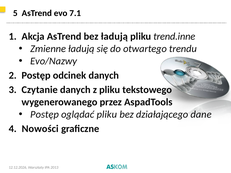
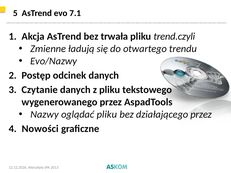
bez ładują: ładują -> trwała
trend.inne: trend.inne -> trend.czyli
Postęp at (45, 115): Postęp -> Nazwy
działającego dane: dane -> przez
